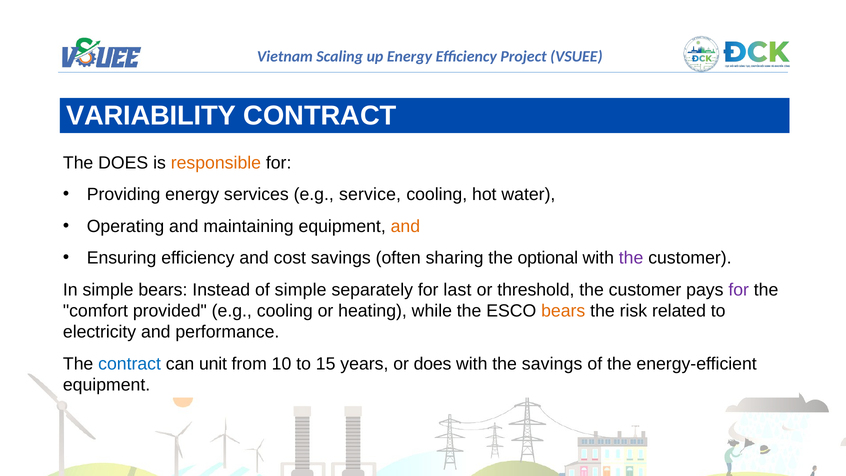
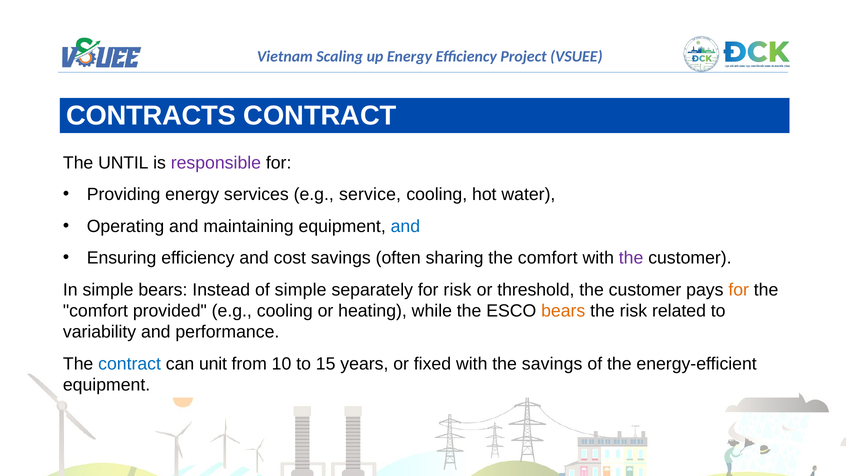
VARIABILITY: VARIABILITY -> CONTRACTS
The DOES: DOES -> UNTIL
responsible colour: orange -> purple
and at (405, 226) colour: orange -> blue
sharing the optional: optional -> comfort
for last: last -> risk
for at (739, 290) colour: purple -> orange
electricity: electricity -> variability
or does: does -> fixed
